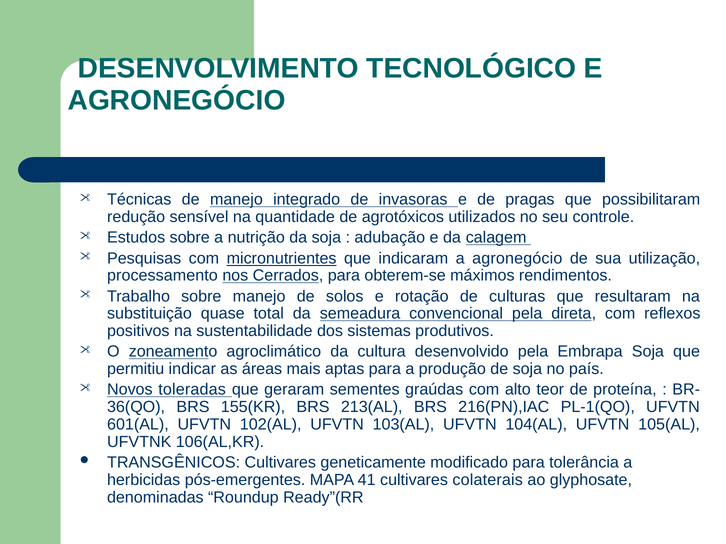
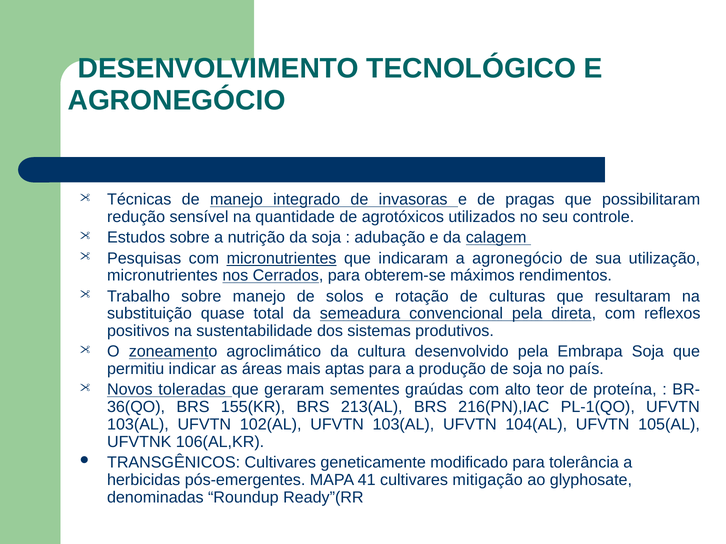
processamento at (162, 276): processamento -> micronutrientes
601(AL at (138, 425): 601(AL -> 103(AL
colaterais: colaterais -> mitigação
